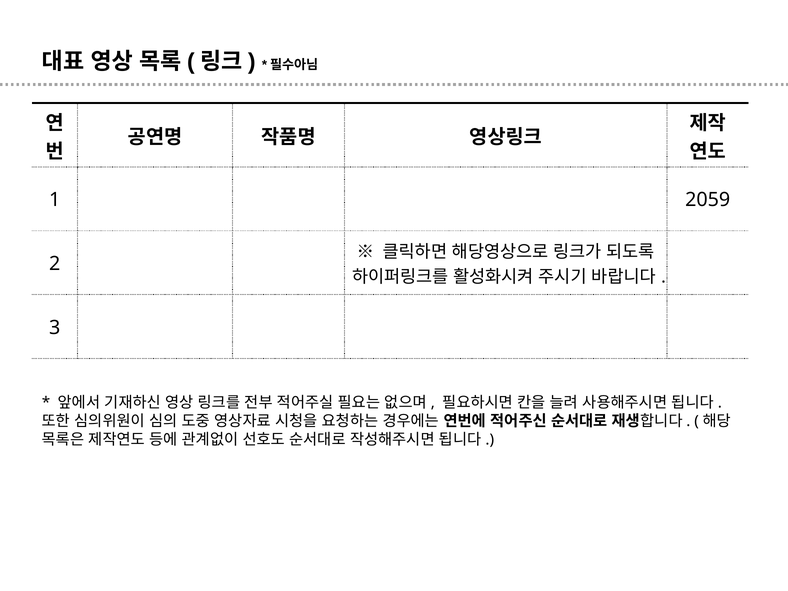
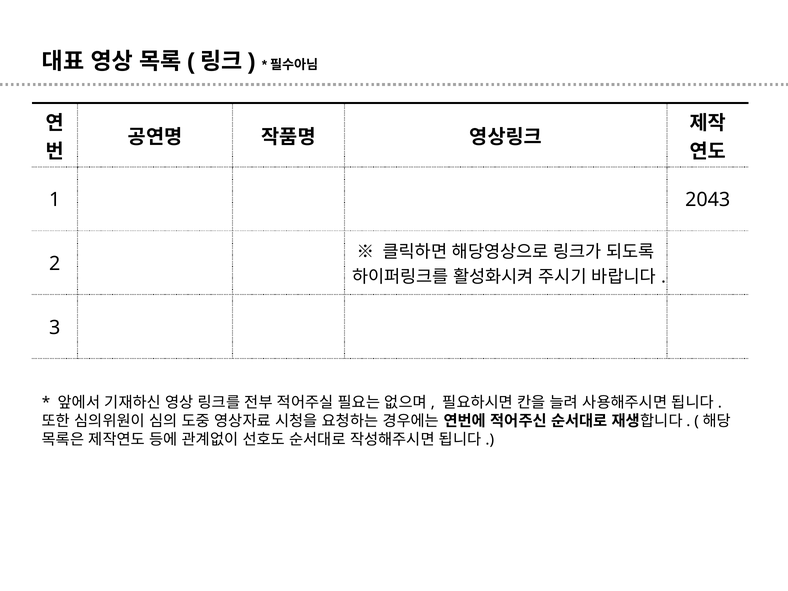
2059: 2059 -> 2043
